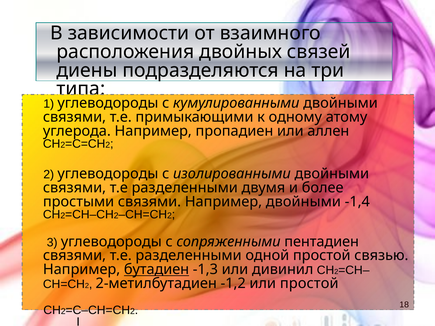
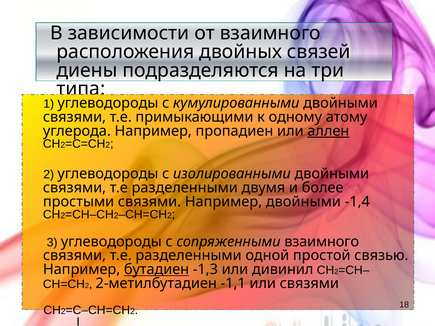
аллен underline: none -> present
сопряженными пентадиен: пентадиен -> взаимного
-1,2: -1,2 -> -1,1
или простой: простой -> связями
